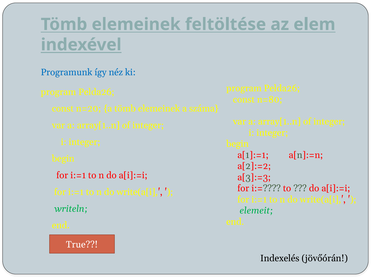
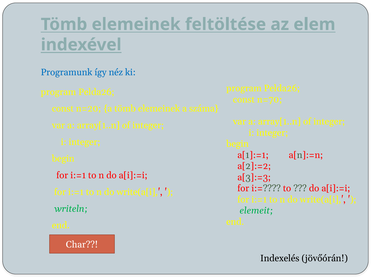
n=80: n=80 -> n=70
True: True -> Char
